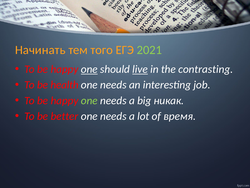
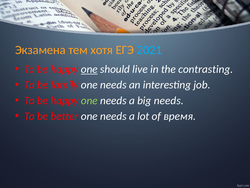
Начинать: Начинать -> Экзамена
того: того -> хотя
2021 colour: light green -> light blue
live underline: present -> none
health: health -> family
big никак: никак -> needs
